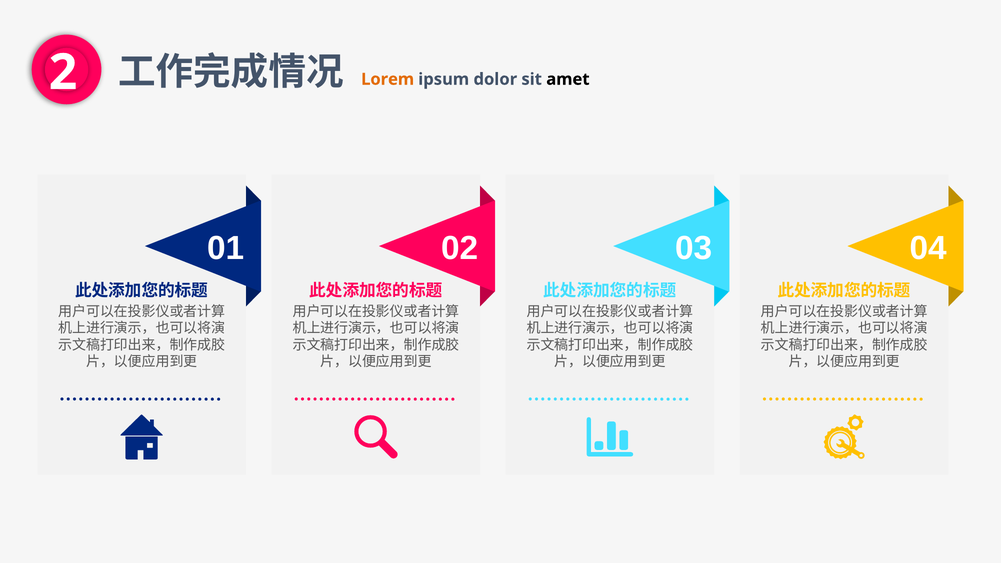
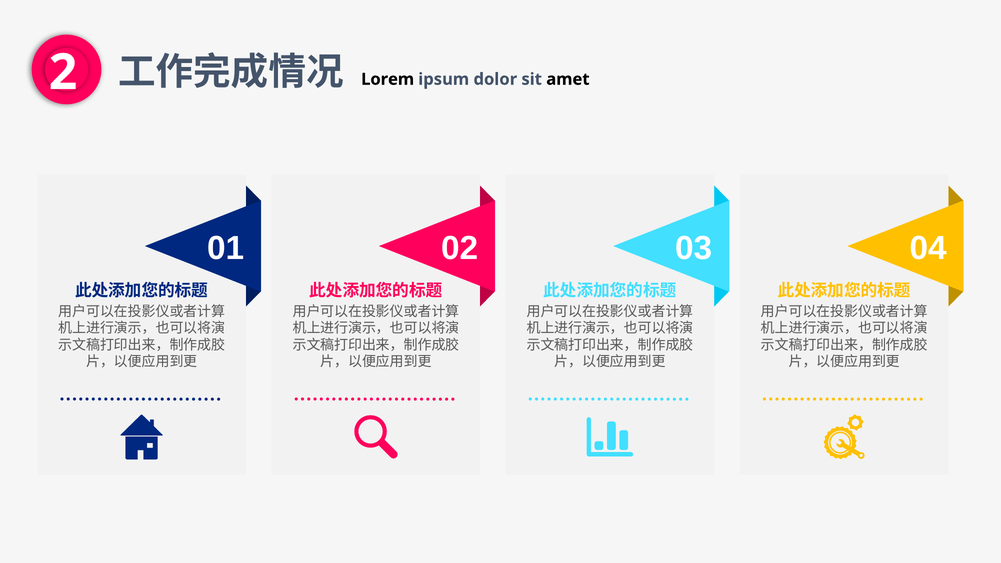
Lorem colour: orange -> black
